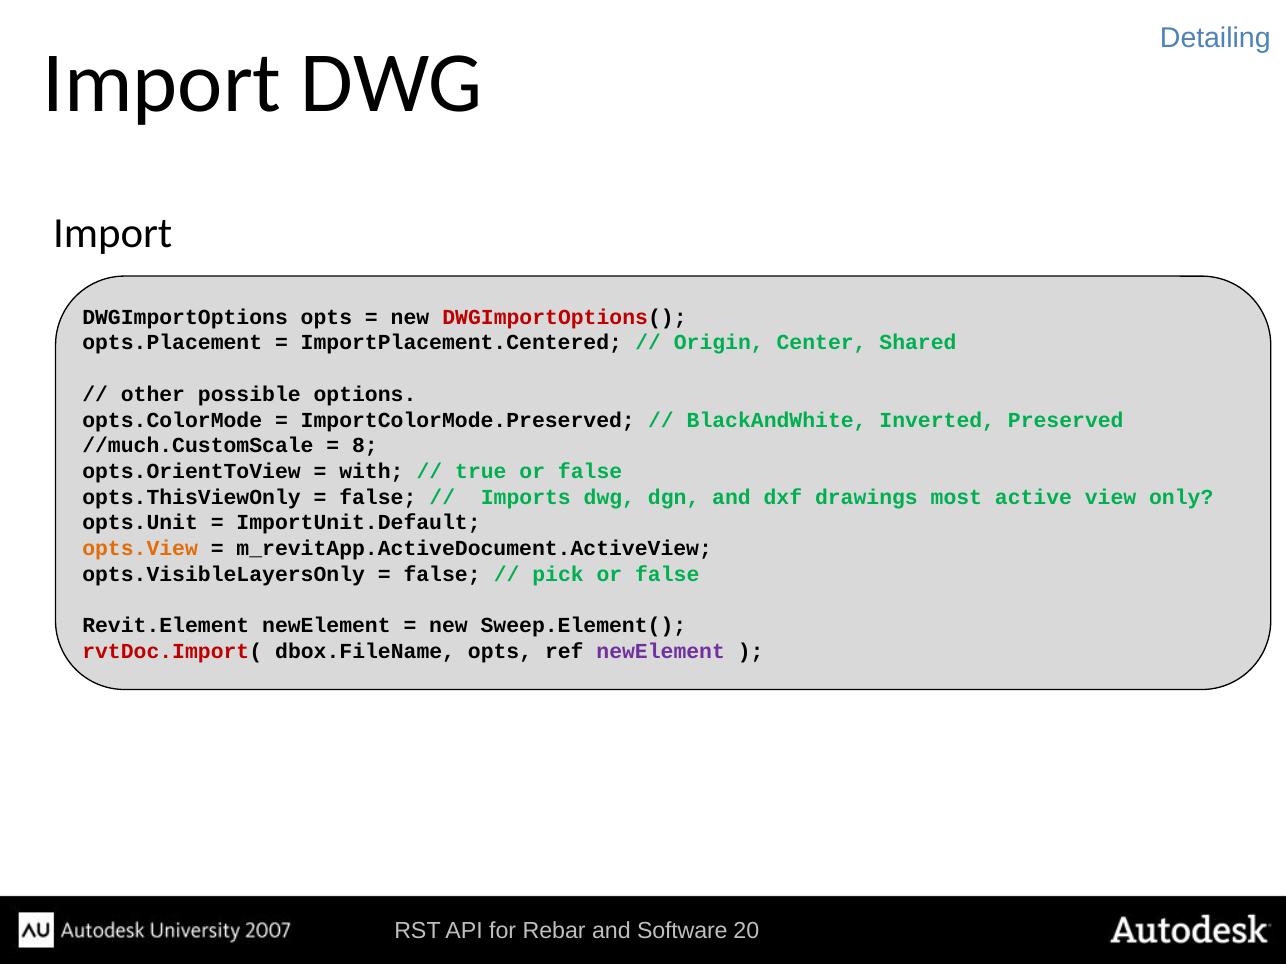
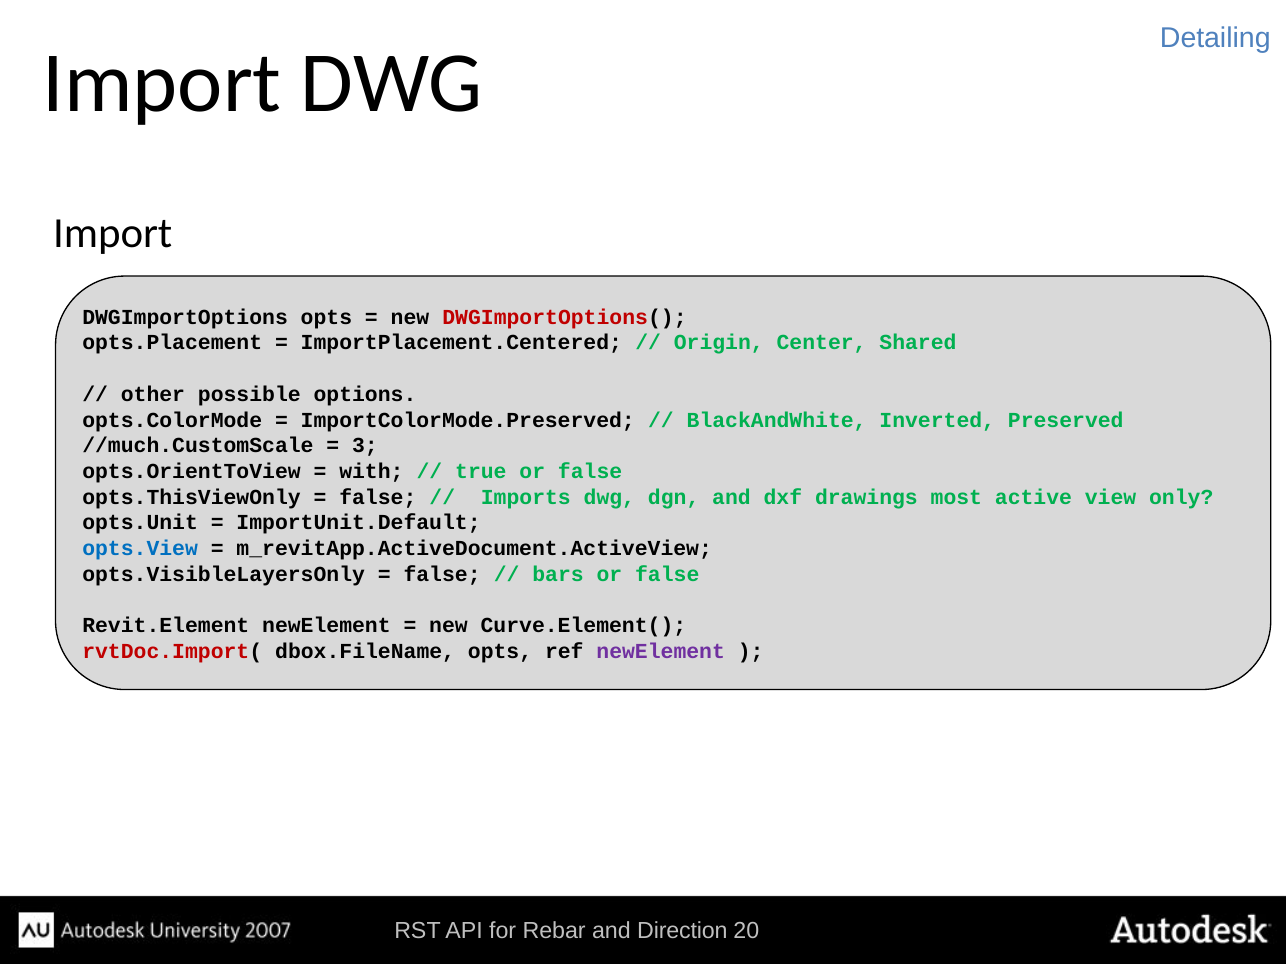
8: 8 -> 3
opts.View colour: orange -> blue
pick: pick -> bars
Sweep.Element(: Sweep.Element( -> Curve.Element(
Software: Software -> Direction
